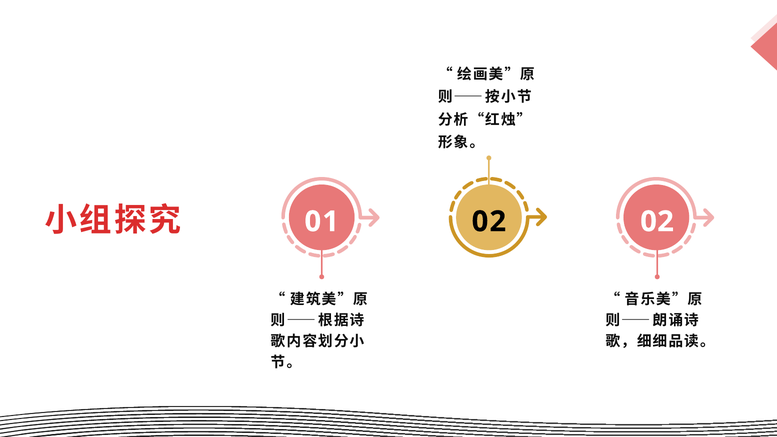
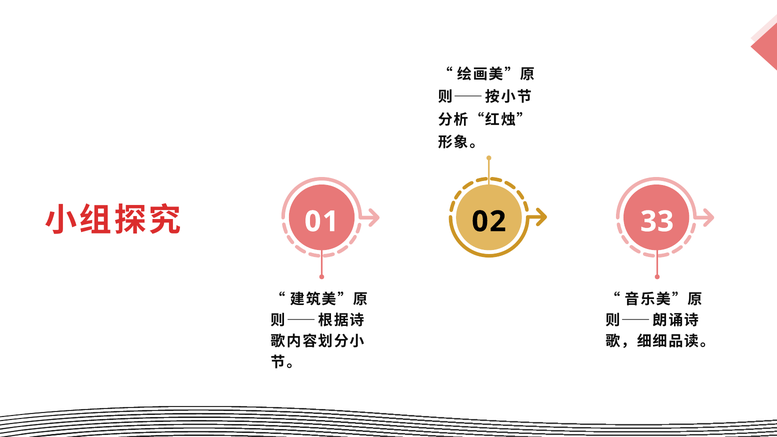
02 02: 02 -> 33
